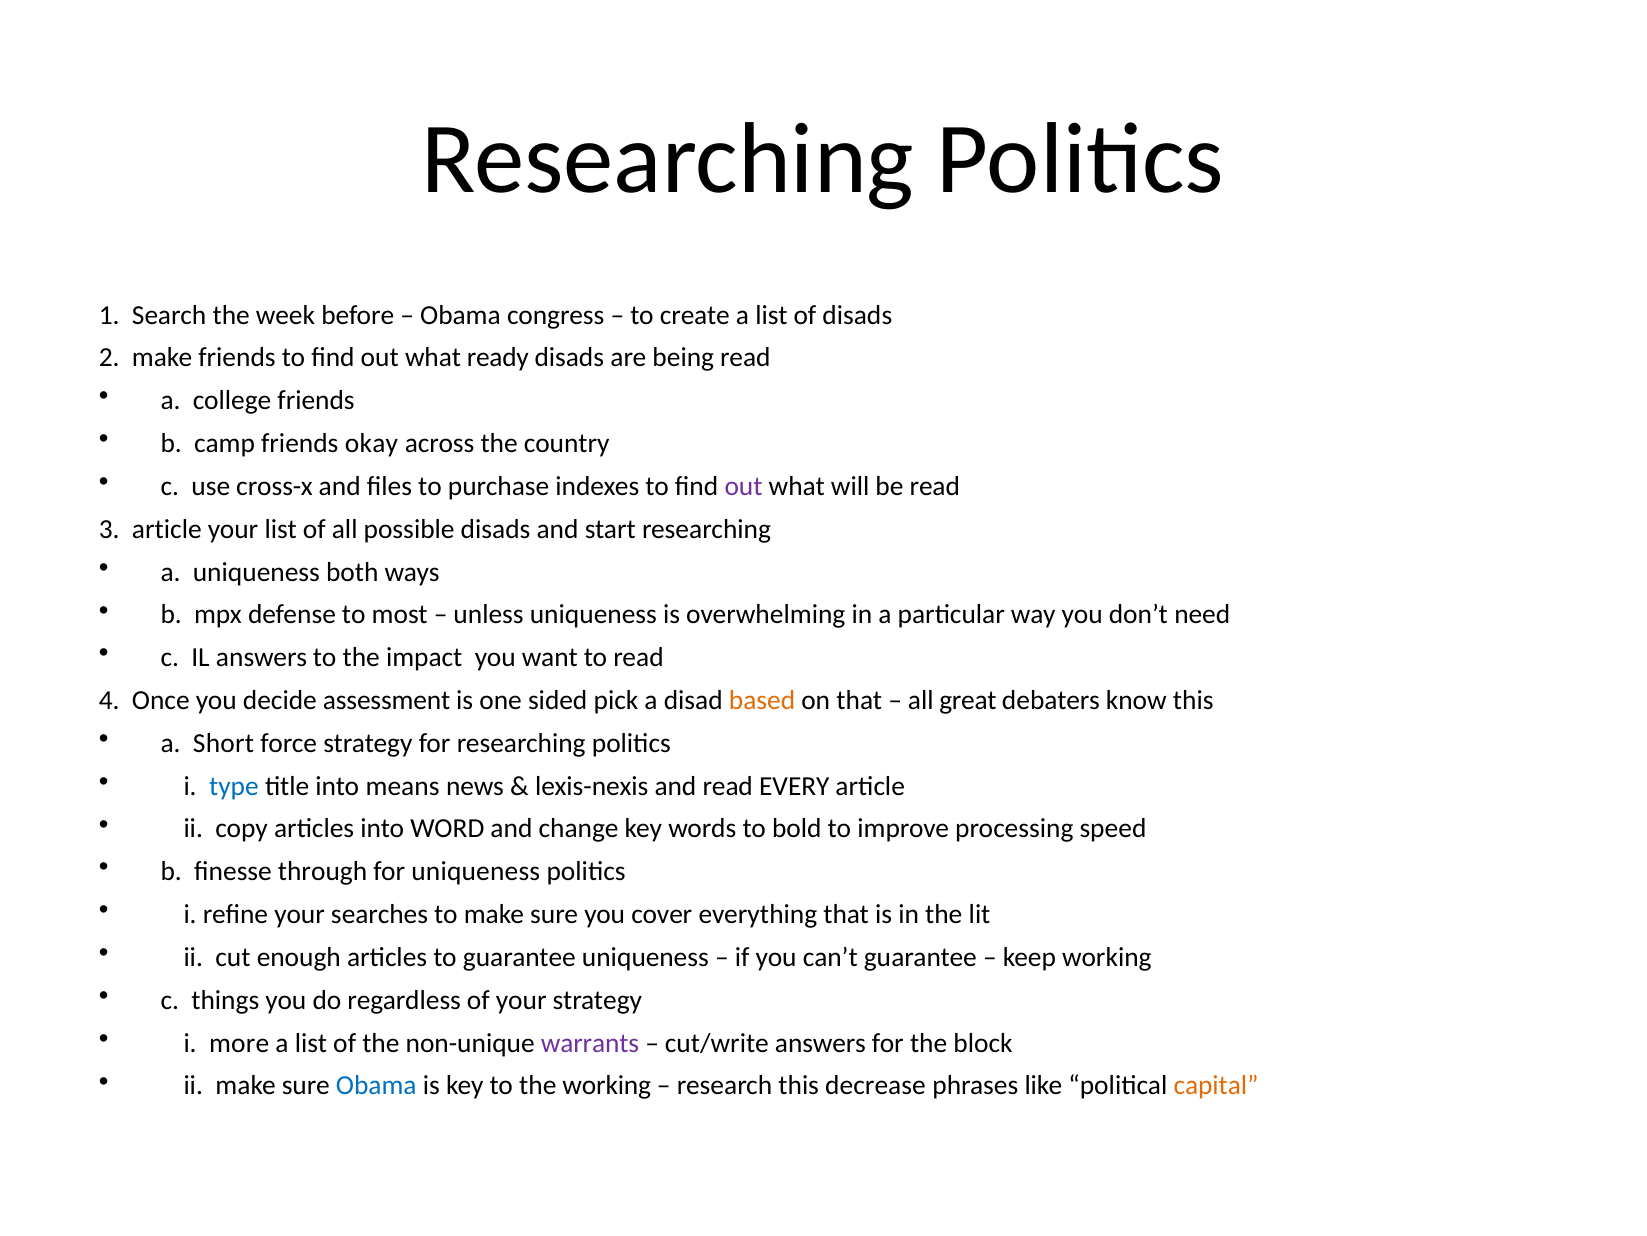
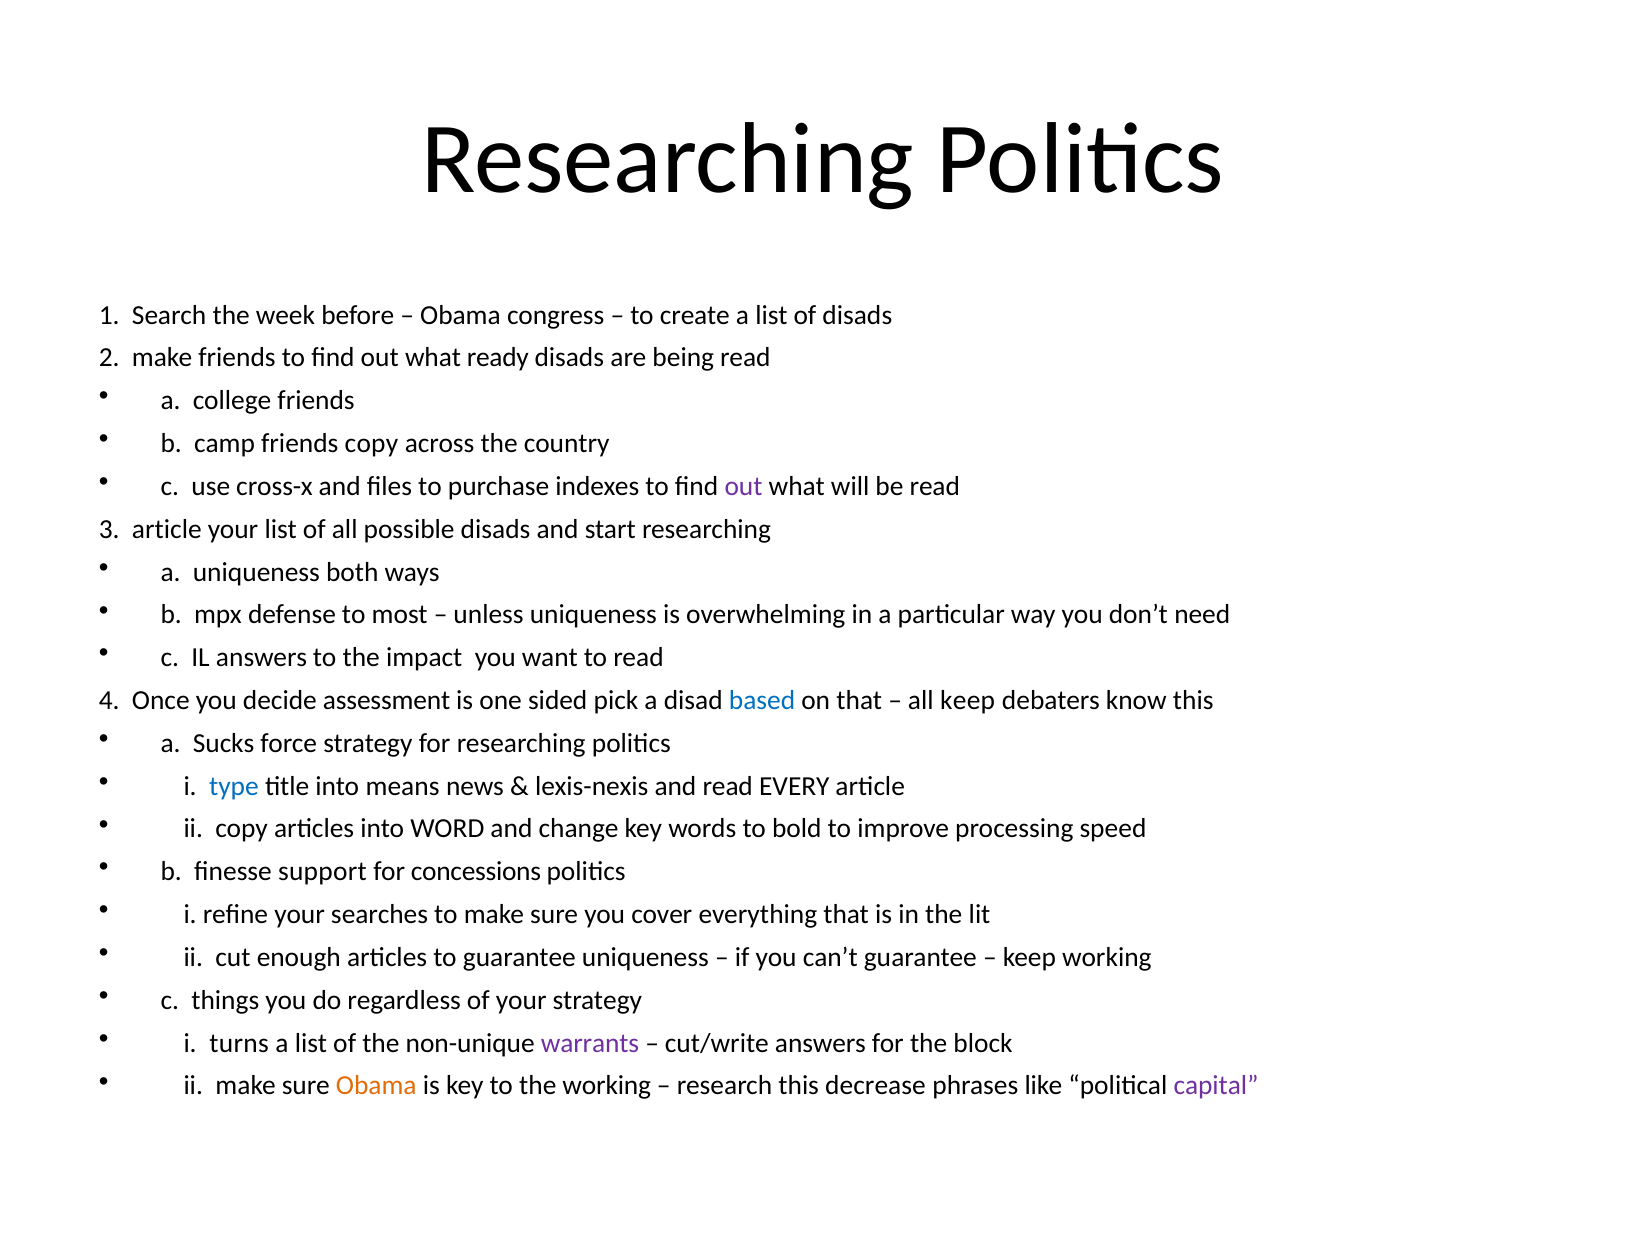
friends okay: okay -> copy
based colour: orange -> blue
all great: great -> keep
Short: Short -> Sucks
through: through -> support
for uniqueness: uniqueness -> concessions
more: more -> turns
Obama at (376, 1085) colour: blue -> orange
capital colour: orange -> purple
